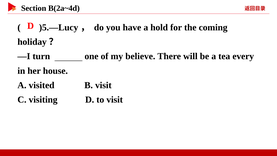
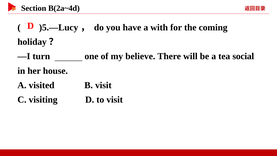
hold: hold -> with
every: every -> social
